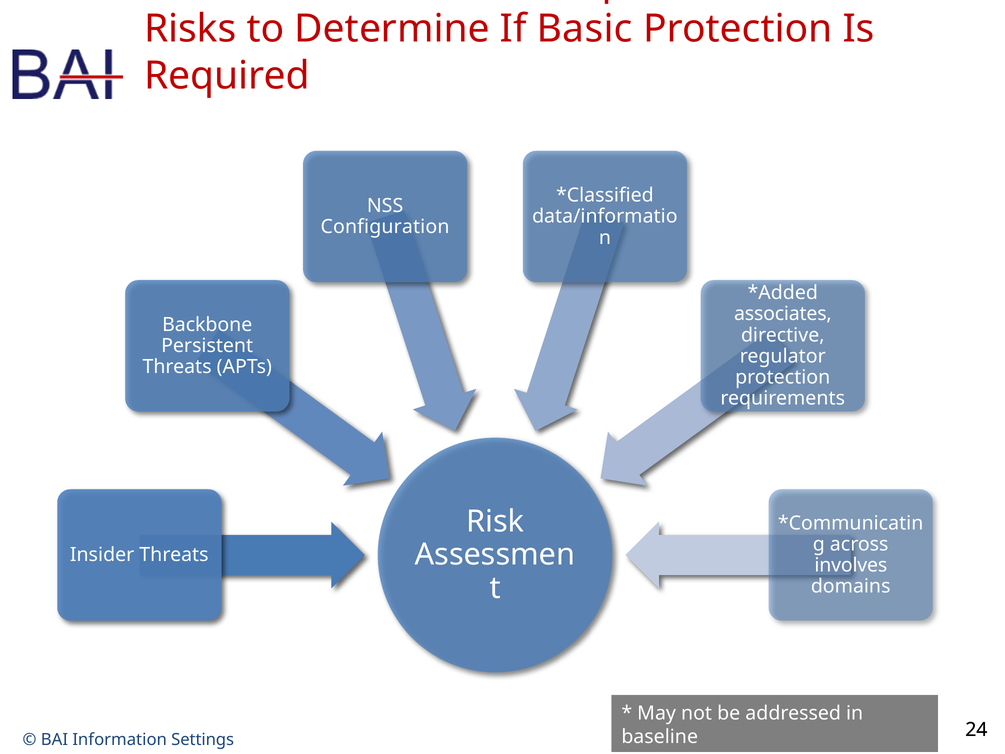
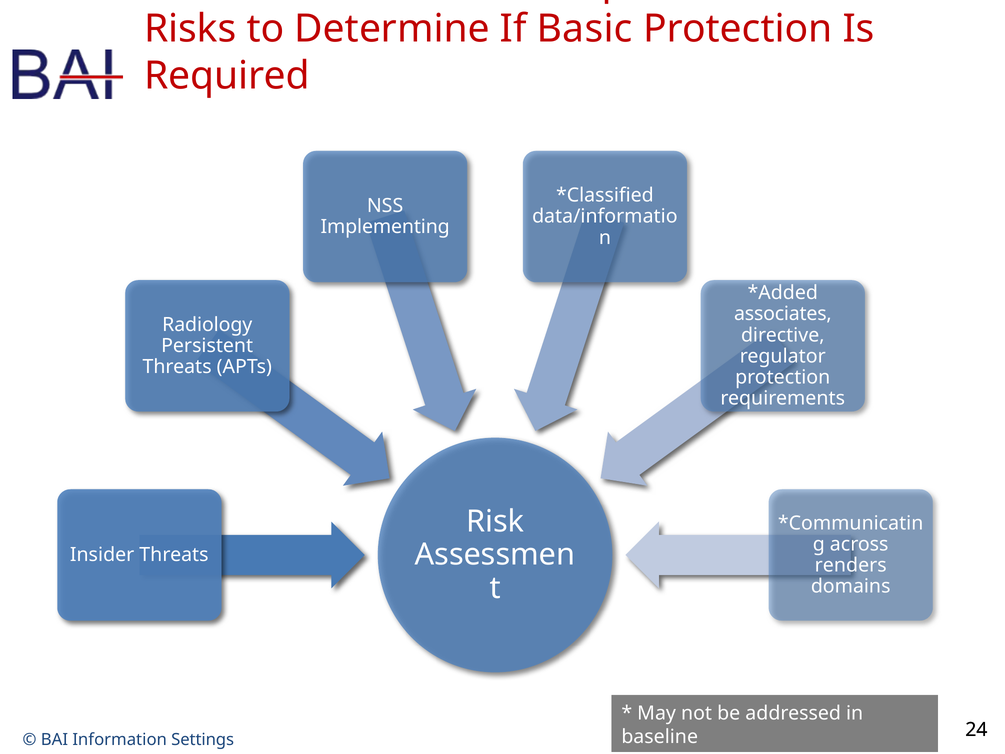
Configuration: Configuration -> Implementing
Backbone: Backbone -> Radiology
involves: involves -> renders
